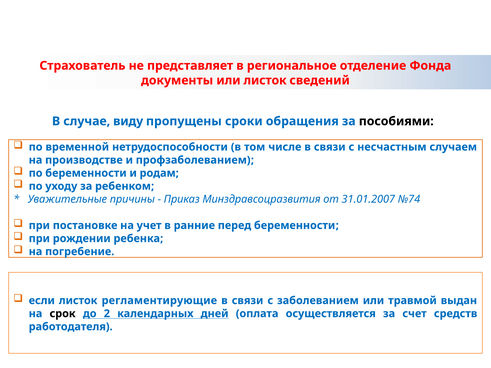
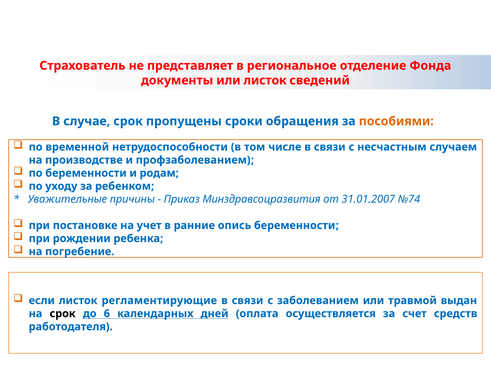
случае виду: виду -> срок
пособиями colour: black -> orange
перед: перед -> опись
2: 2 -> 6
